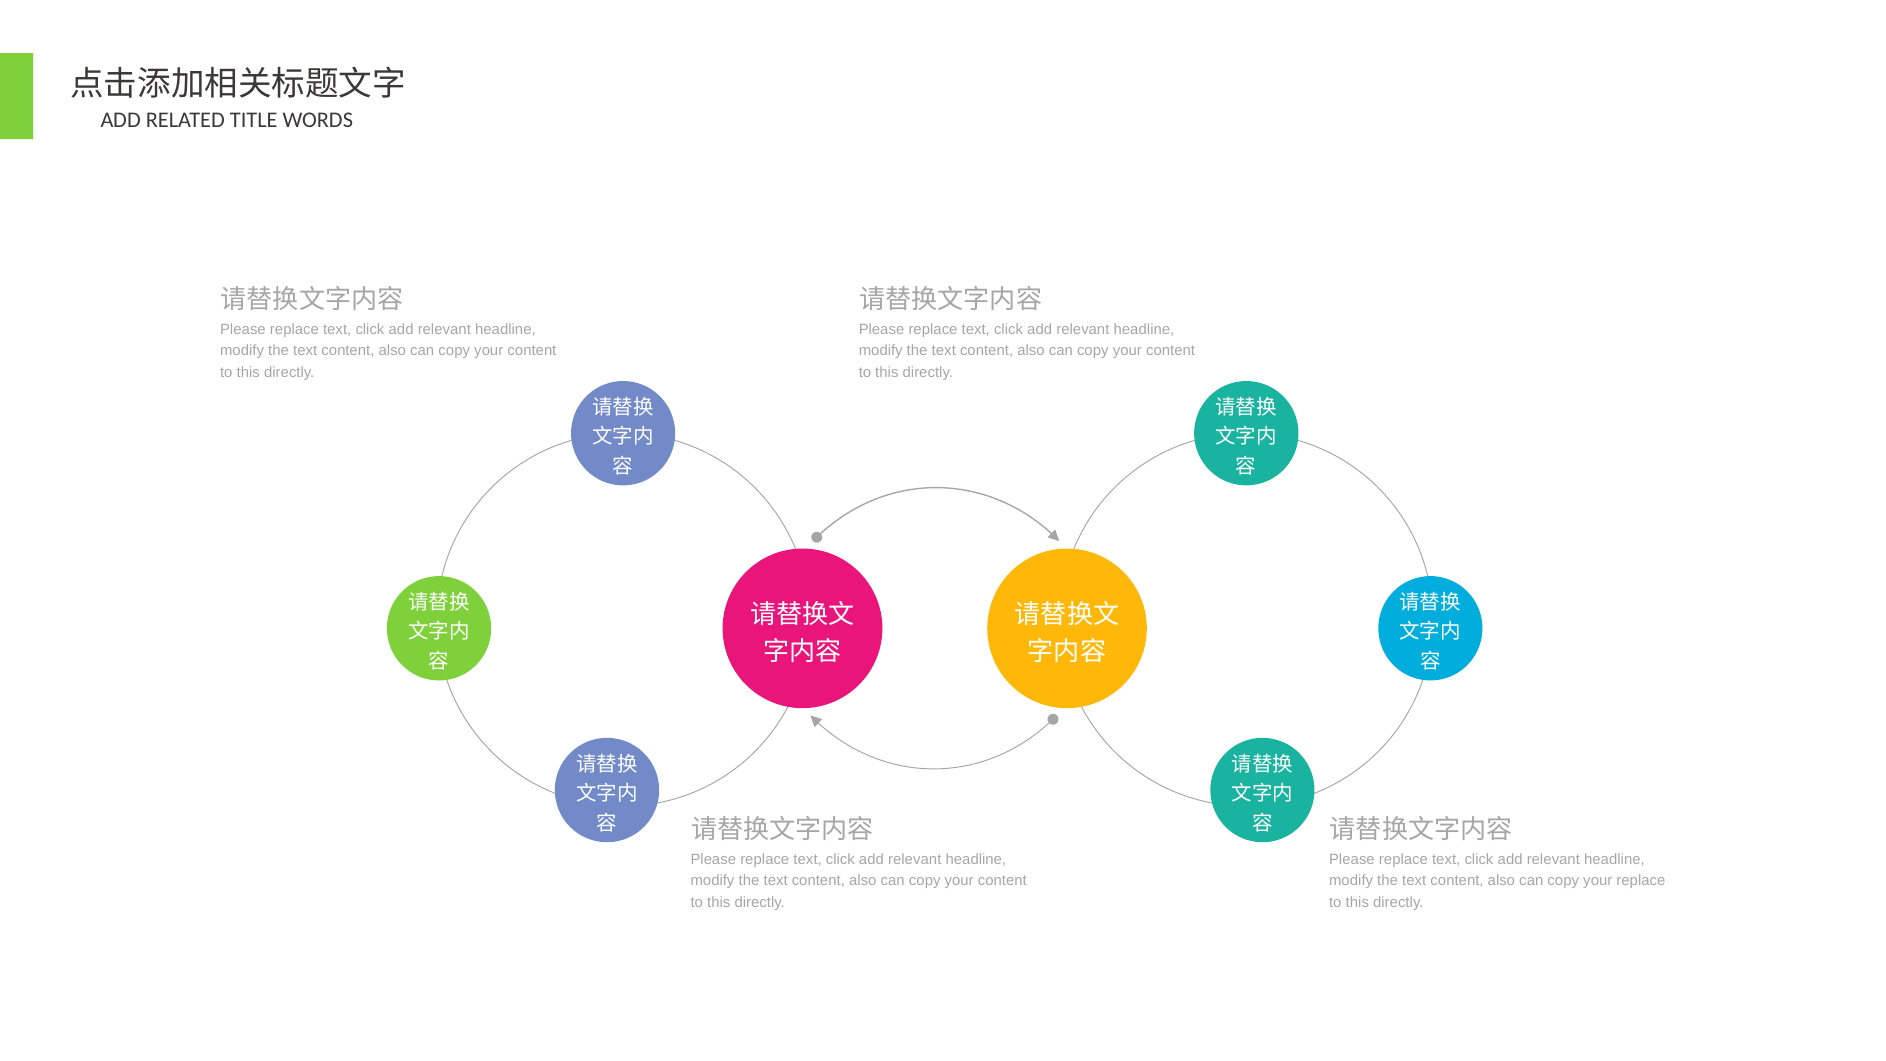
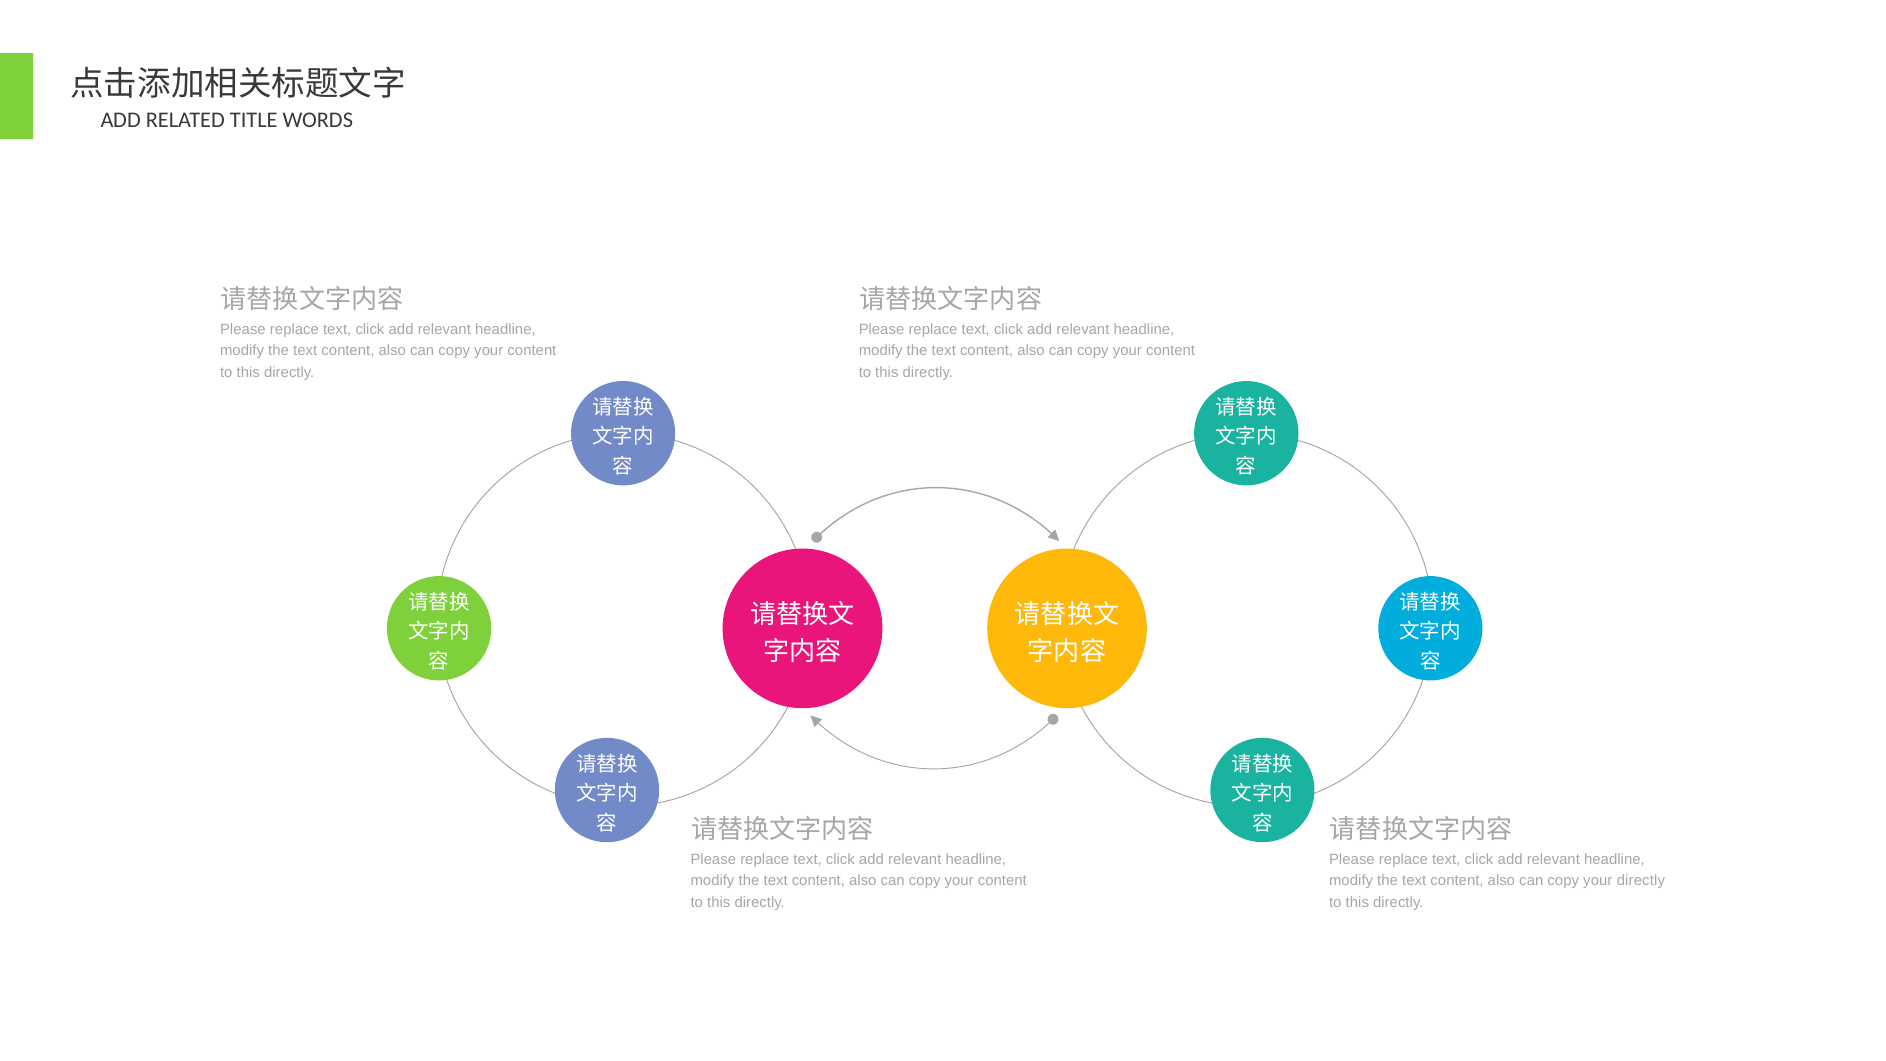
your replace: replace -> directly
